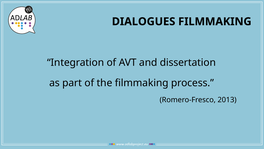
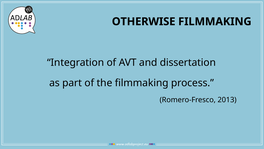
DIALOGUES: DIALOGUES -> OTHERWISE
